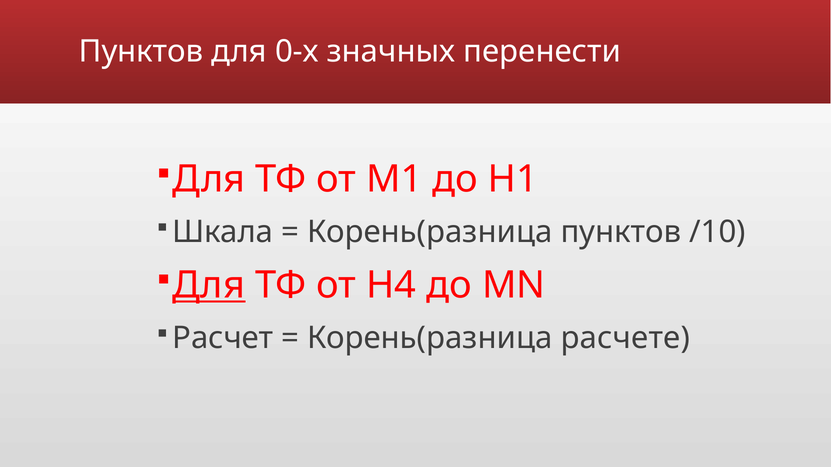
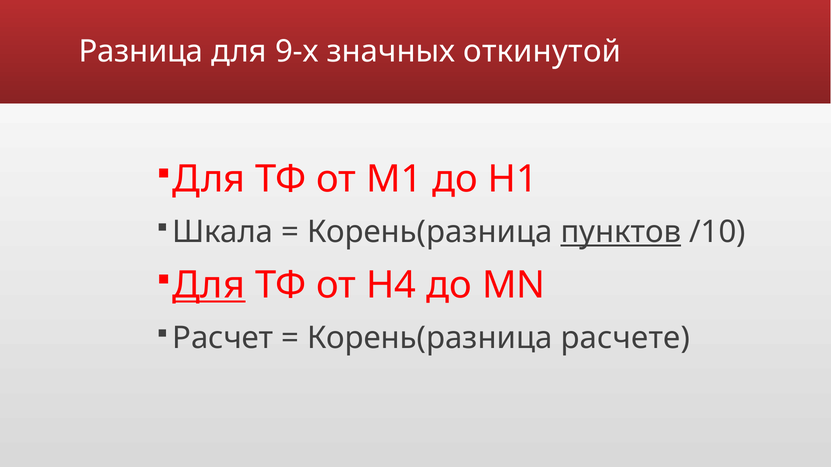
Пунктов at (141, 52): Пунктов -> Разница
0-х: 0-х -> 9-х
перенести: перенести -> откинутой
пунктов at (621, 232) underline: none -> present
